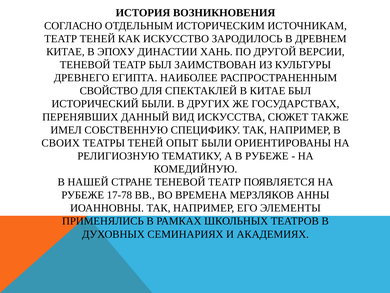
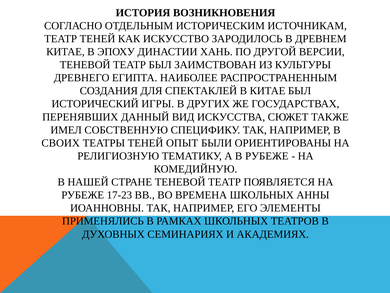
СВОЙСТВО: СВОЙСТВО -> СОЗДАНИЯ
ИСТОРИЧЕСКИЙ БЫЛИ: БЫЛИ -> ИГРЫ
17-78: 17-78 -> 17-23
ВРЕМЕНА МЕРЗЛЯКОВ: МЕРЗЛЯКОВ -> ШКОЛЬНЫХ
